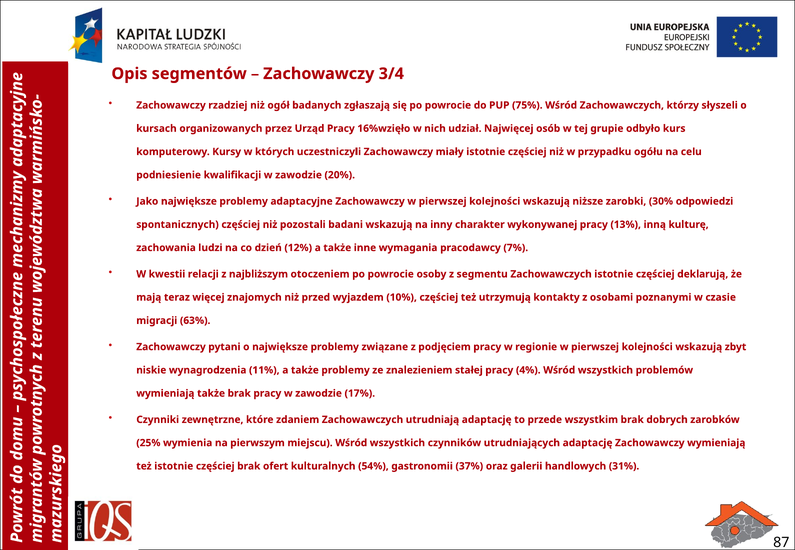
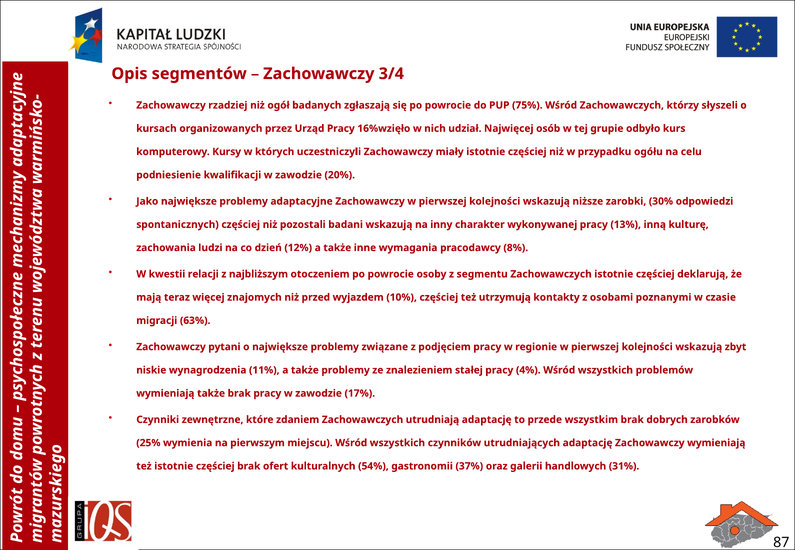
7%: 7% -> 8%
